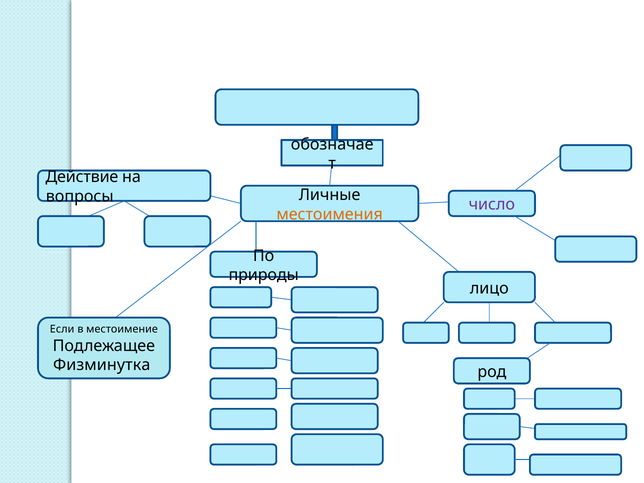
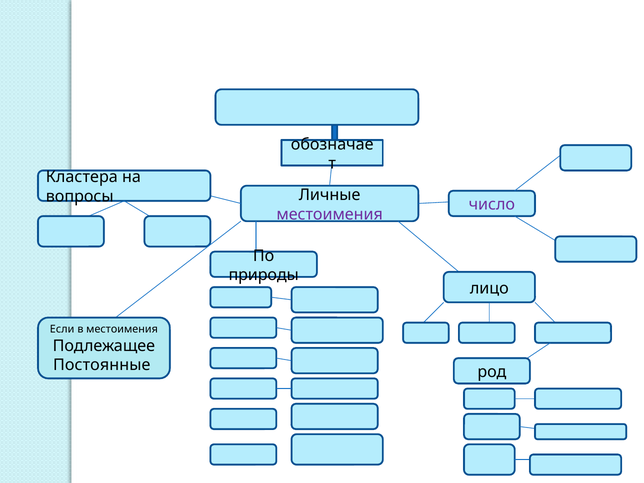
Действие: Действие -> Кластера
местоимения at (330, 214) colour: orange -> purple
в местоимение: местоимение -> местоимения
Физминутка: Физминутка -> Постоянные
